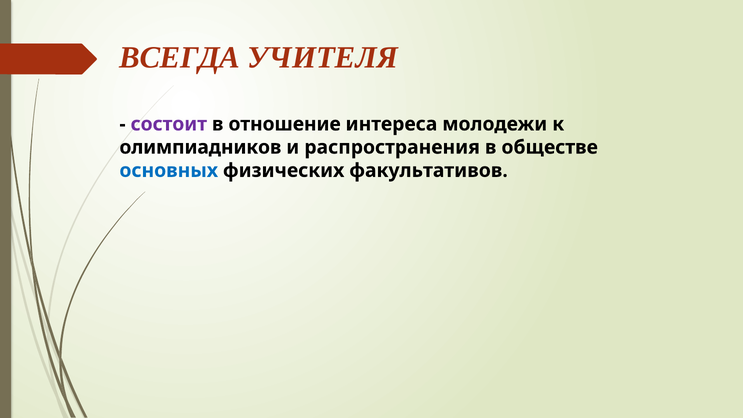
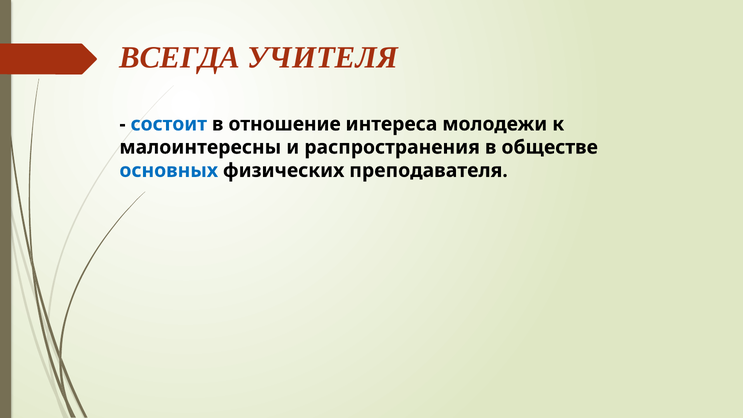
состоит colour: purple -> blue
олимпиадников: олимпиадников -> малоинтересны
факультативов: факультативов -> преподавателя
